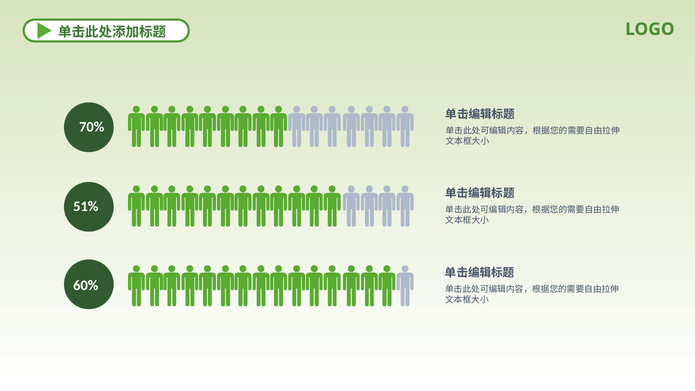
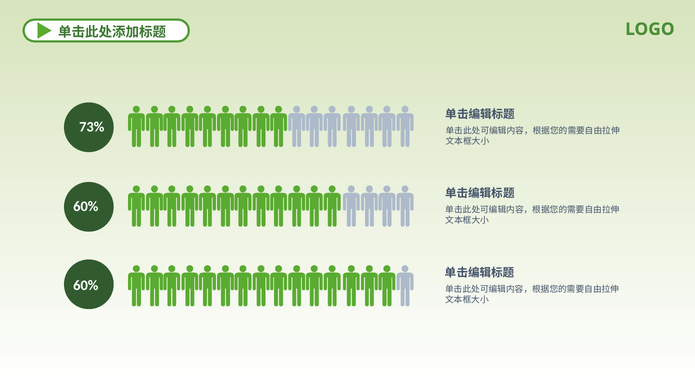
70%: 70% -> 73%
51% at (86, 207): 51% -> 60%
